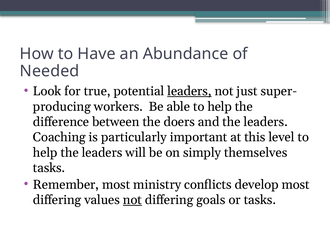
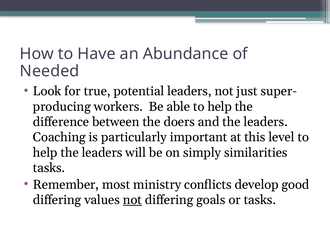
leaders at (189, 91) underline: present -> none
themselves: themselves -> similarities
develop most: most -> good
